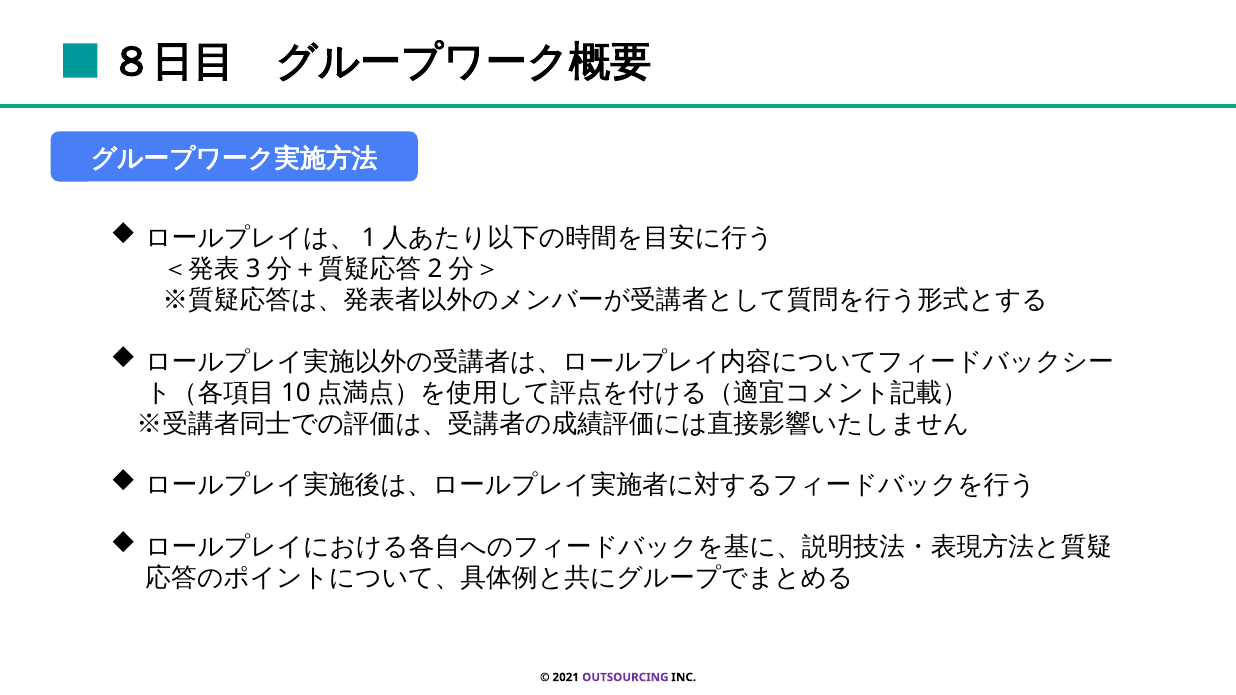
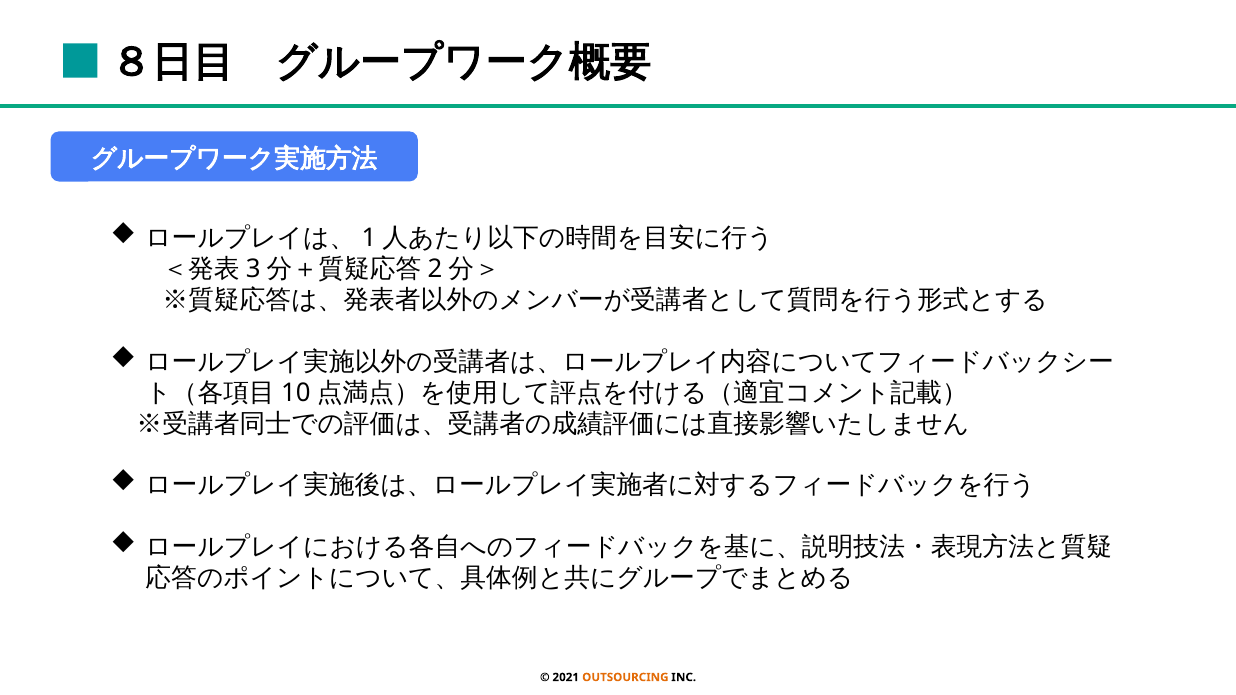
OUTSOURCING colour: purple -> orange
